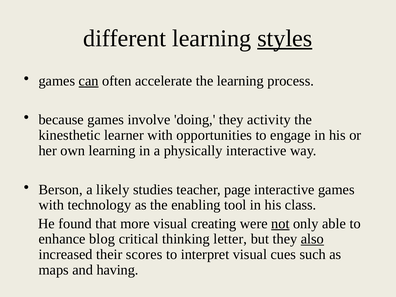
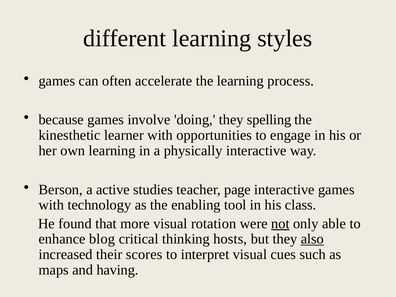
styles underline: present -> none
can underline: present -> none
activity: activity -> spelling
likely: likely -> active
creating: creating -> rotation
letter: letter -> hosts
